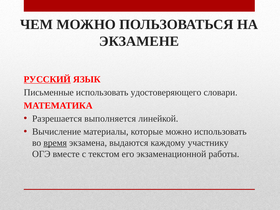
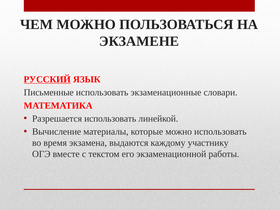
удостоверяющего: удостоверяющего -> экзаменационные
Разрешается выполняется: выполняется -> использовать
время underline: present -> none
